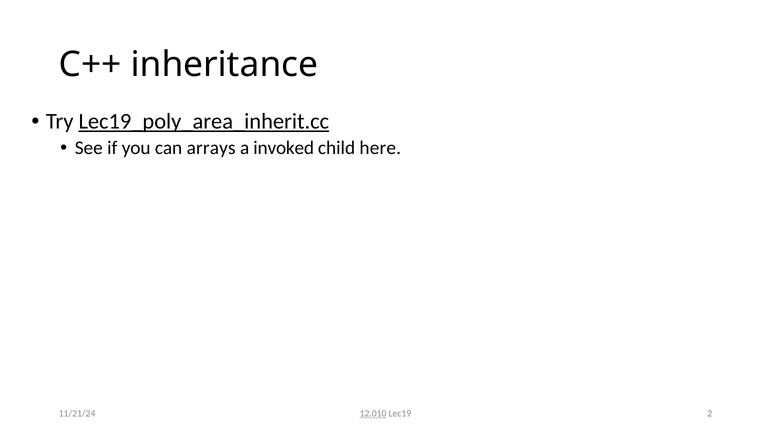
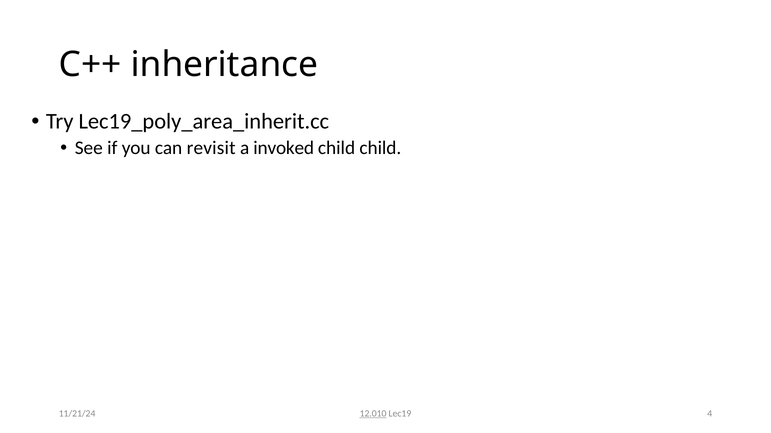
Lec19_poly_area_inherit.cc underline: present -> none
arrays: arrays -> revisit
child here: here -> child
2: 2 -> 4
